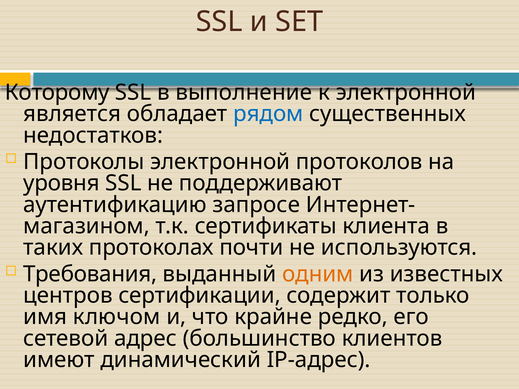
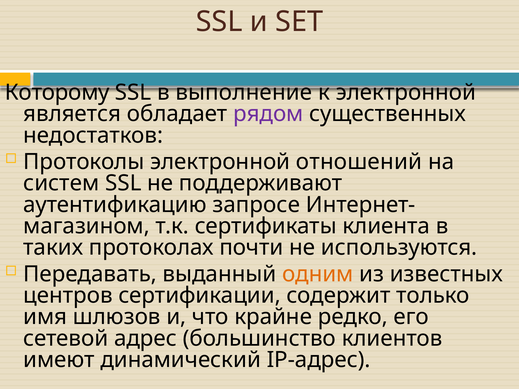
рядом colour: blue -> purple
протоколов: протоколов -> отношений
уровня: уровня -> систем
Требования: Требования -> Передавать
ключом: ключом -> шлюзов
